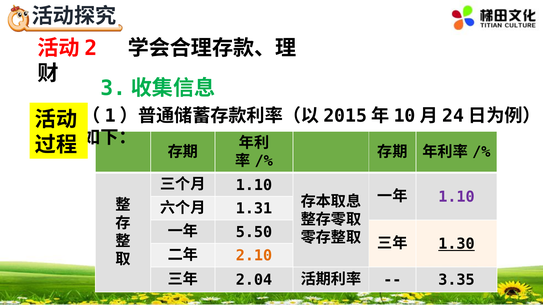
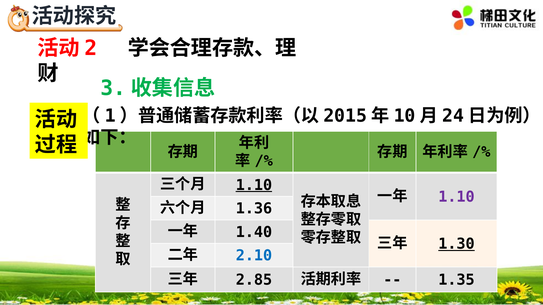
1.10 at (254, 185) underline: none -> present
1.31: 1.31 -> 1.36
5.50: 5.50 -> 1.40
2.10 colour: orange -> blue
2.04: 2.04 -> 2.85
3.35: 3.35 -> 1.35
